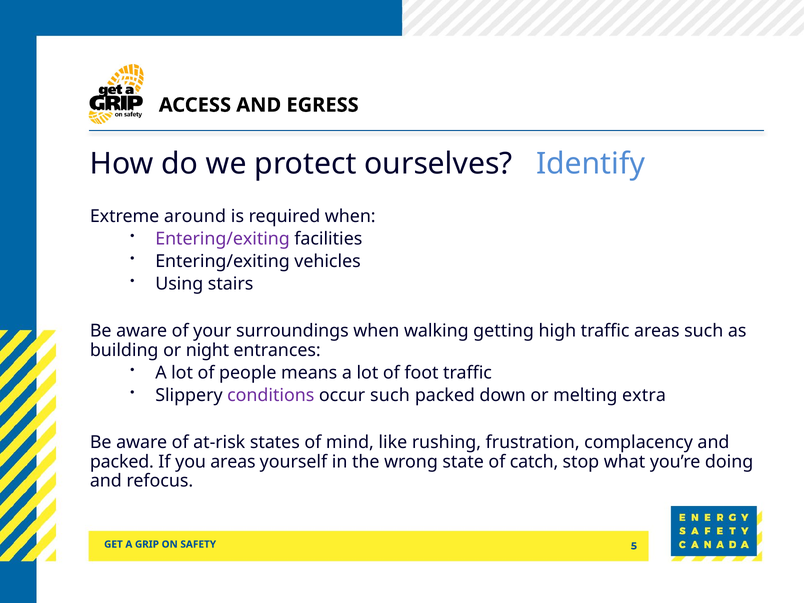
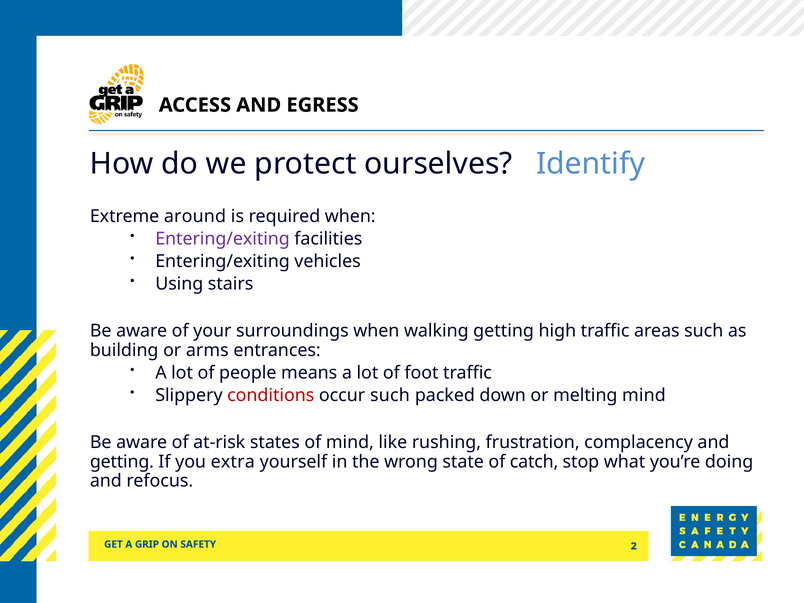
night: night -> arms
conditions colour: purple -> red
melting extra: extra -> mind
packed at (122, 462): packed -> getting
you areas: areas -> extra
5: 5 -> 2
